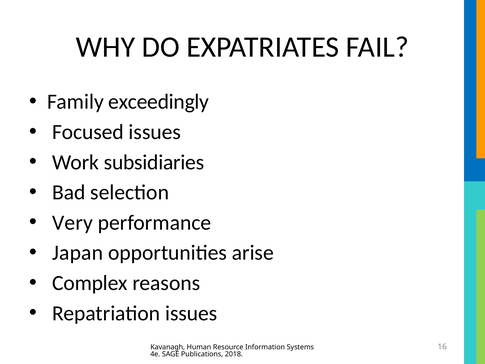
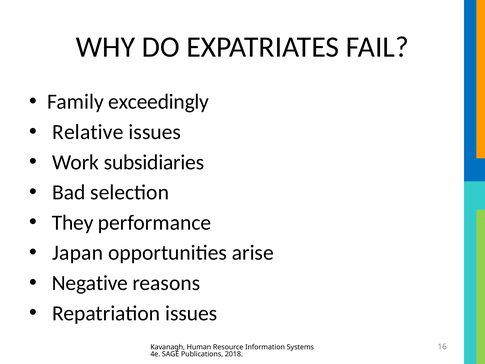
Focused: Focused -> Relative
Very: Very -> They
Complex: Complex -> Negative
